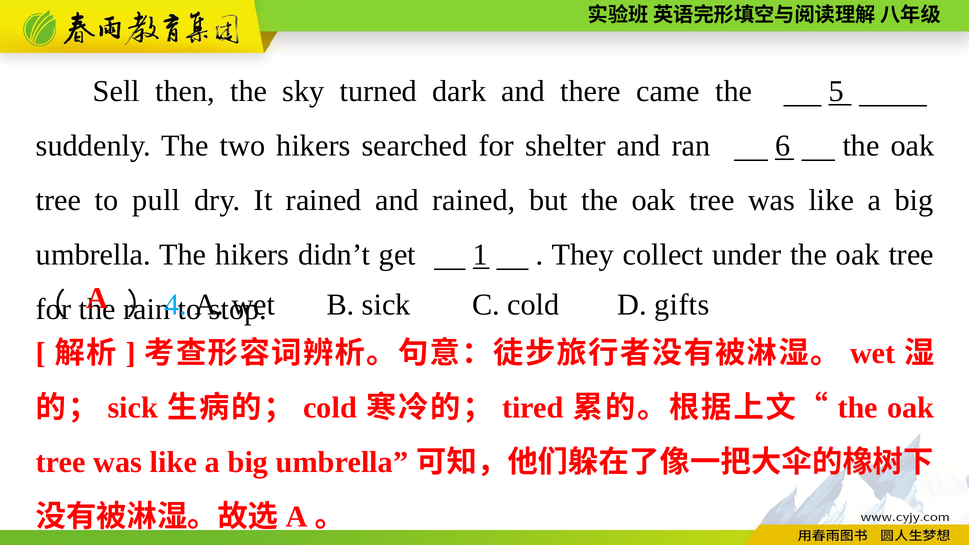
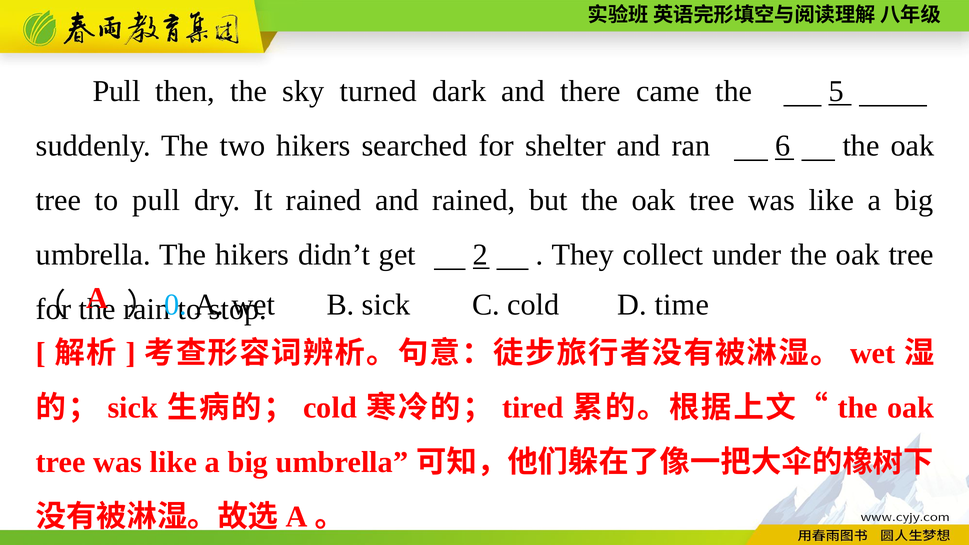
Sell at (116, 91): Sell -> Pull
1: 1 -> 2
4: 4 -> 0
gifts: gifts -> time
